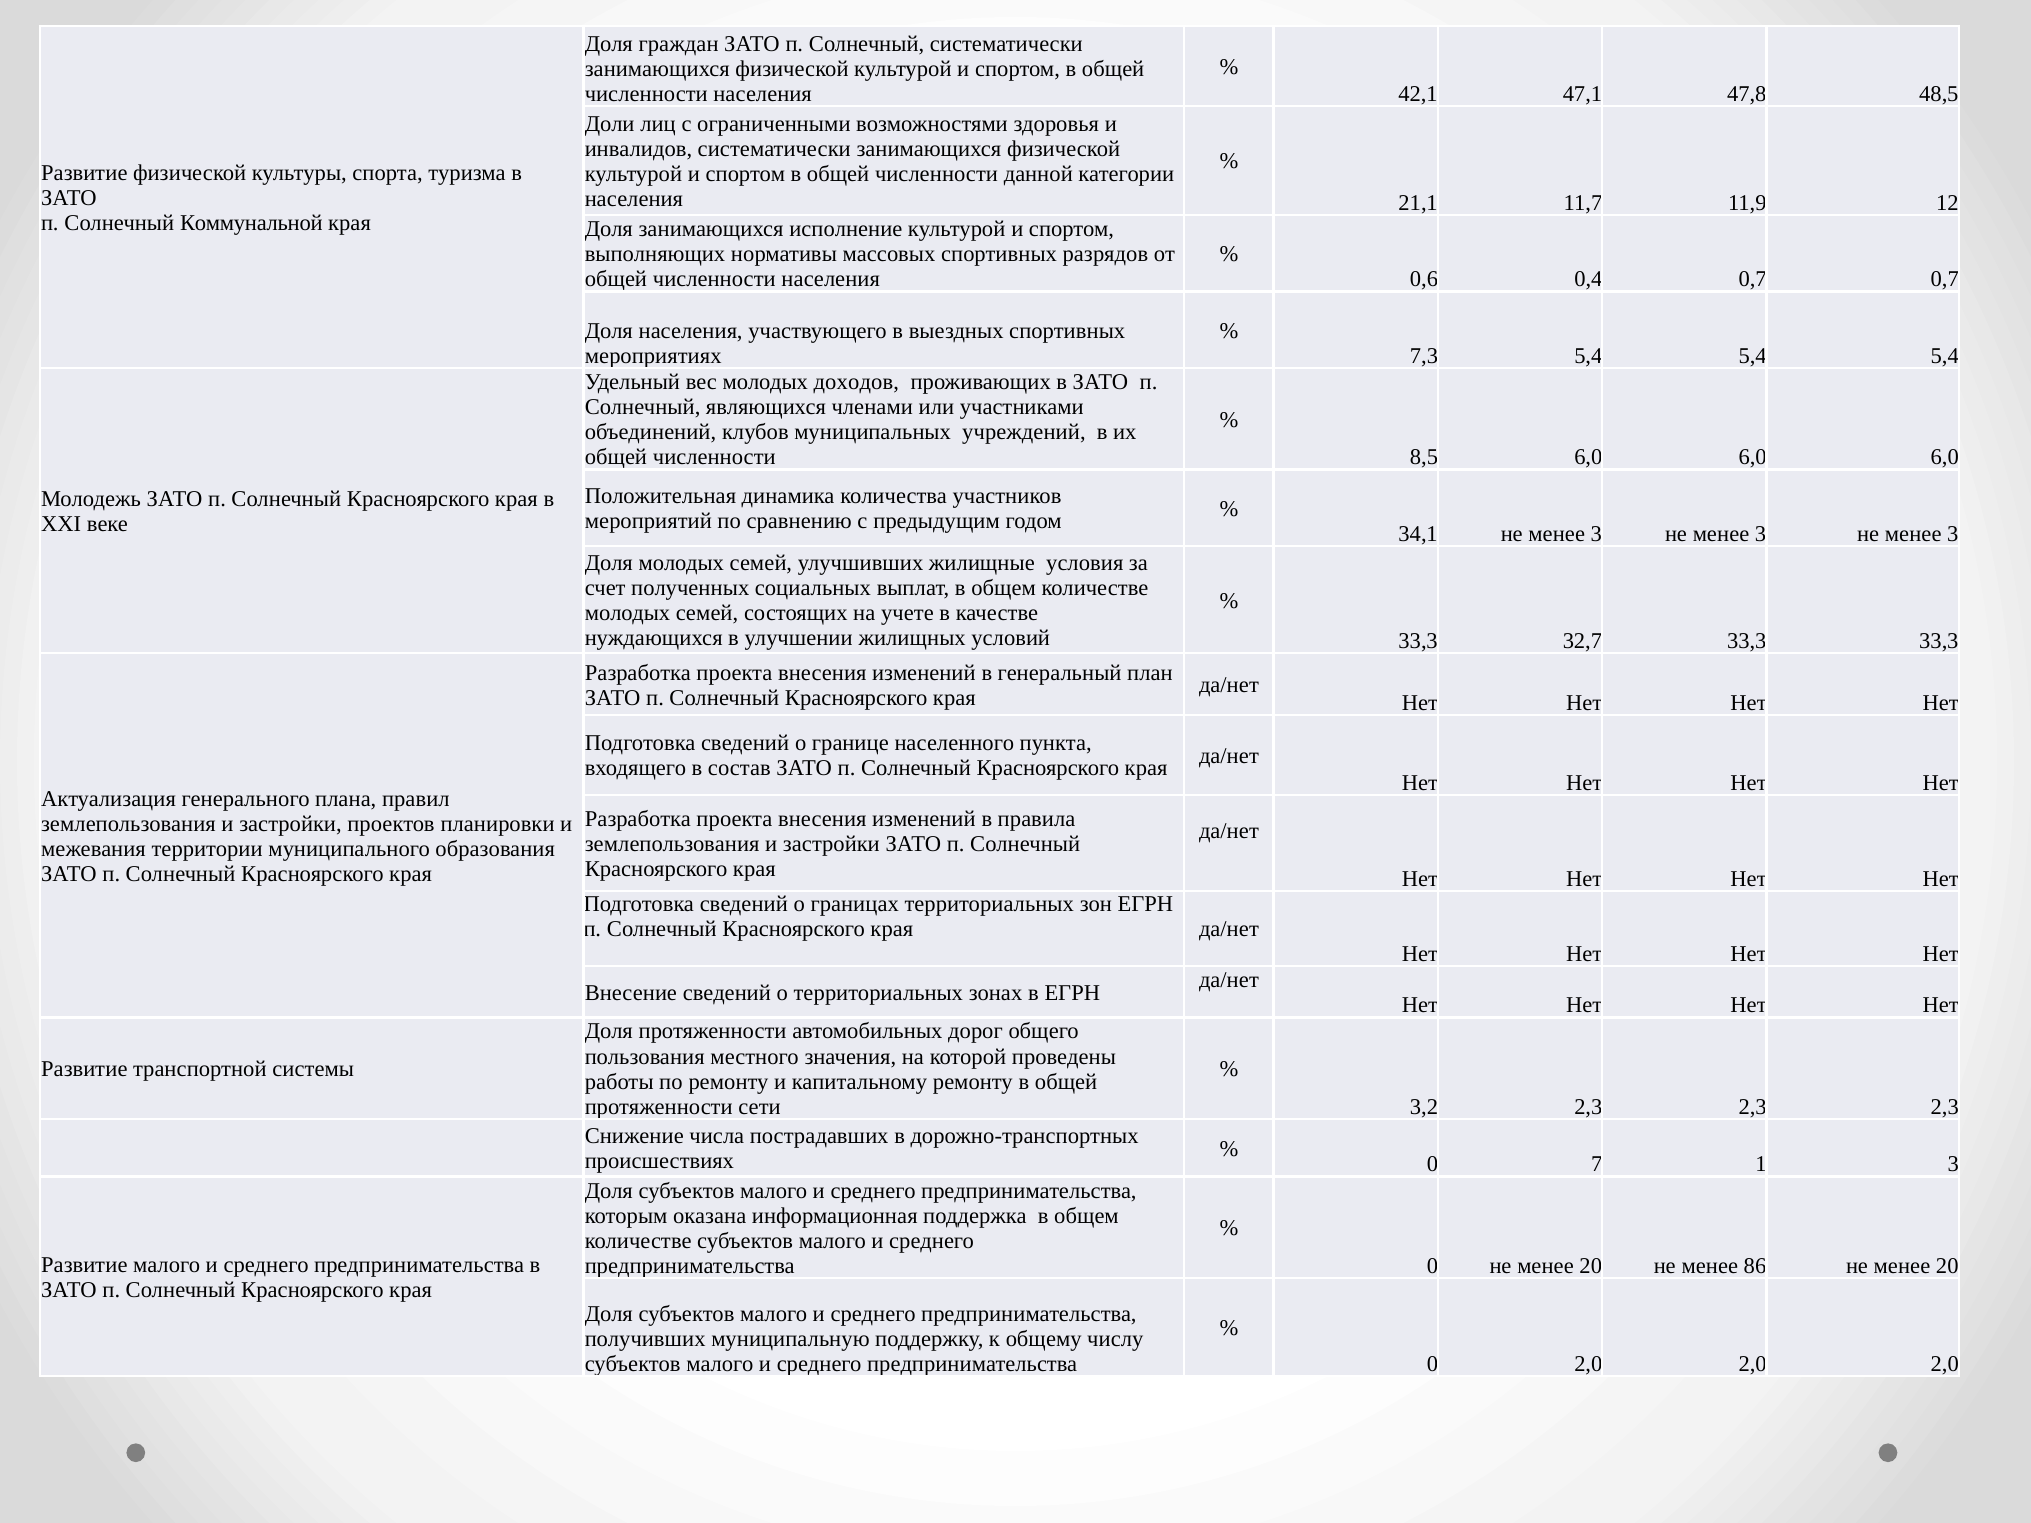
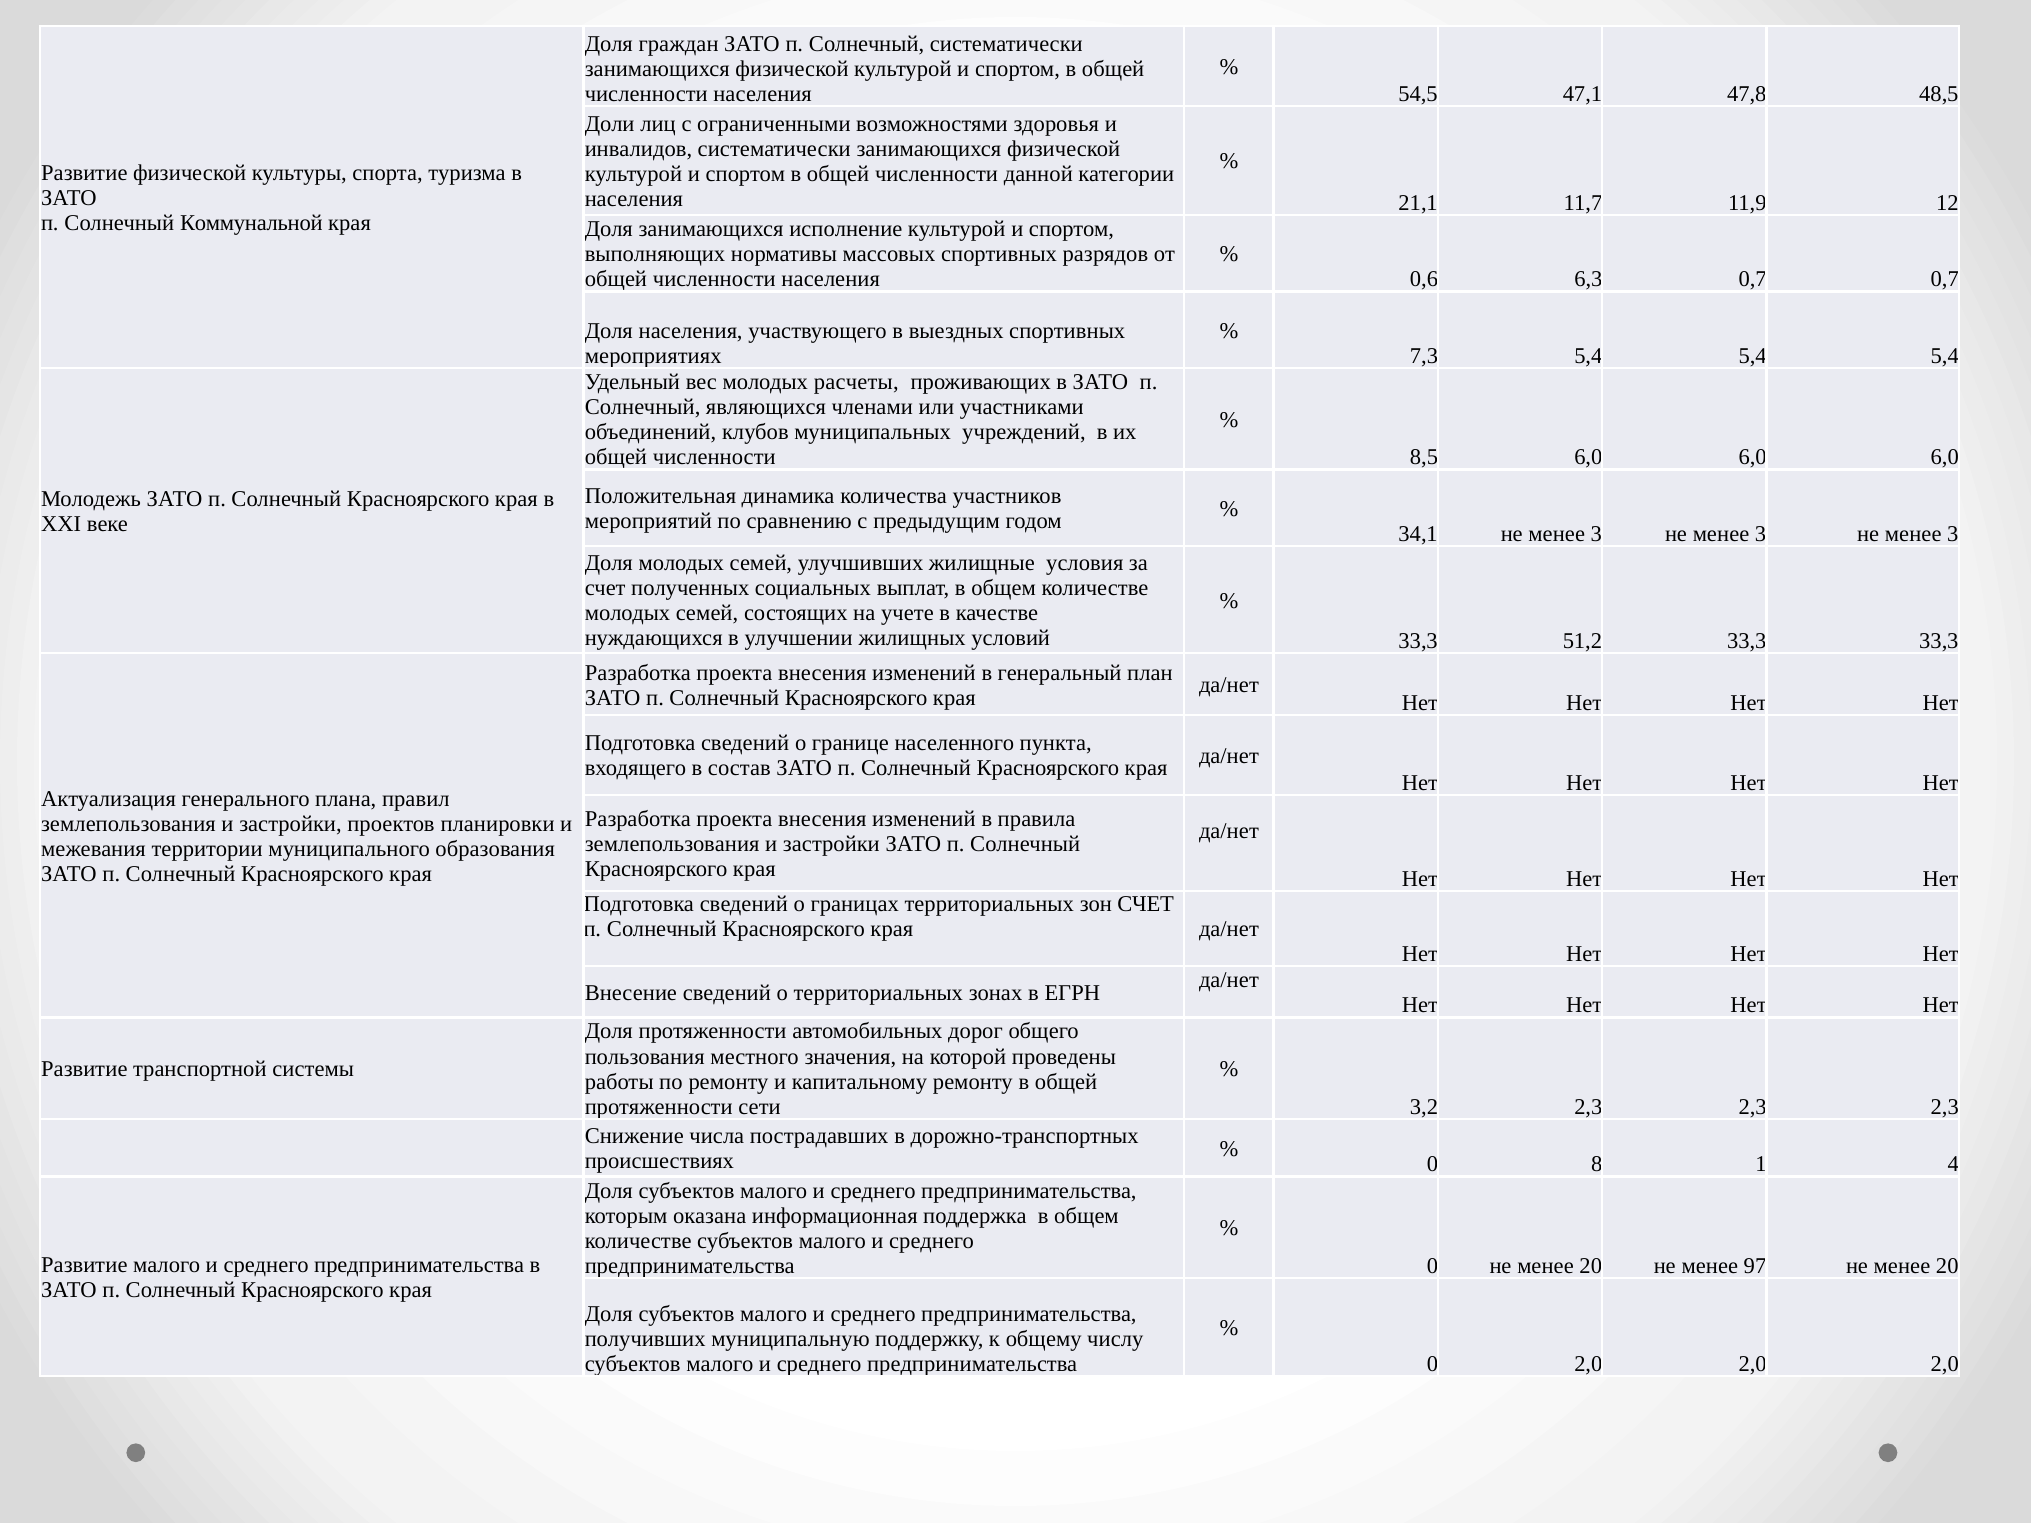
42,1: 42,1 -> 54,5
0,4: 0,4 -> 6,3
доходов: доходов -> расчеты
32,7: 32,7 -> 51,2
зон ЕГРН: ЕГРН -> СЧЕТ
7: 7 -> 8
1 3: 3 -> 4
86: 86 -> 97
